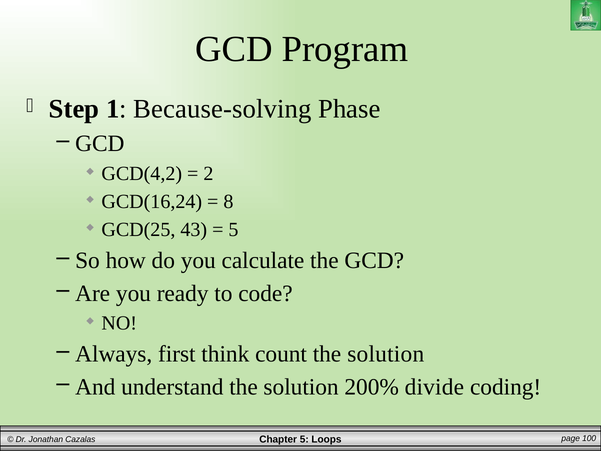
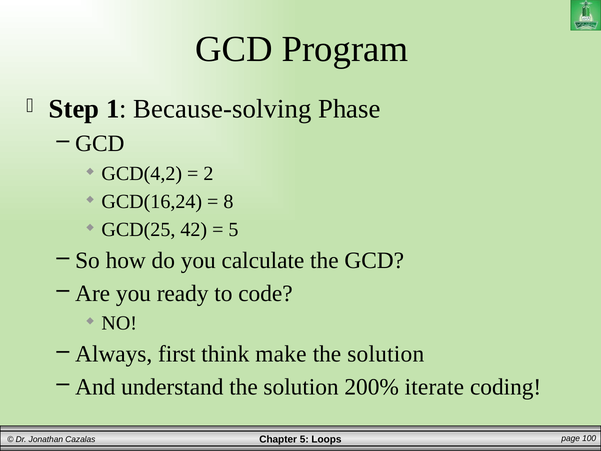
43: 43 -> 42
count: count -> make
divide: divide -> iterate
